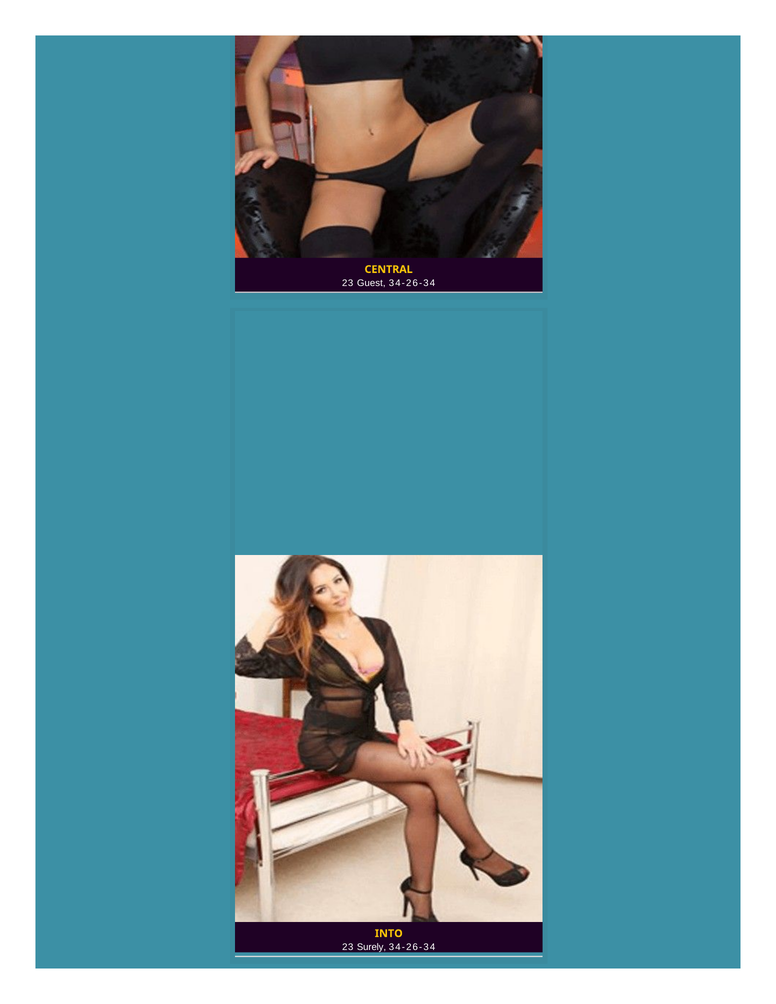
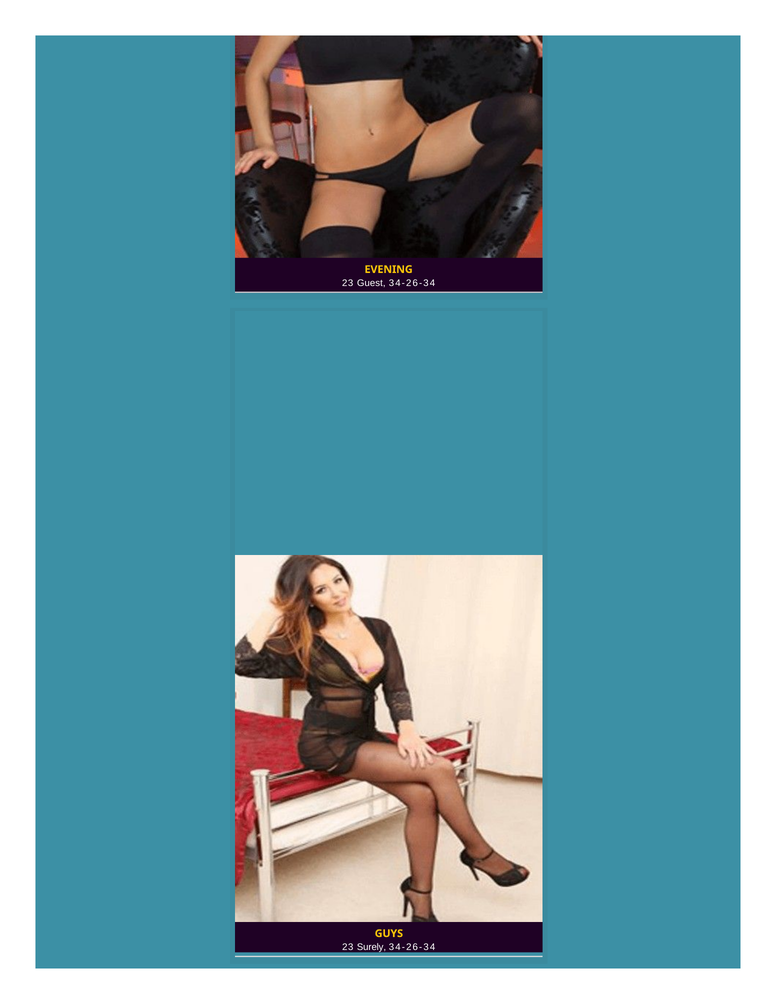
CENTRAL: CENTRAL -> EVENING
INTO: INTO -> GUYS
